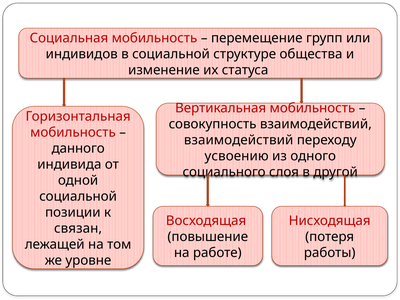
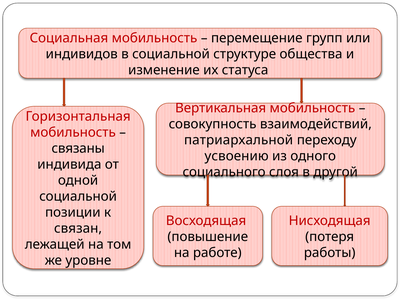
взаимодействий at (239, 140): взаимодействий -> патриархальной
данного: данного -> связаны
